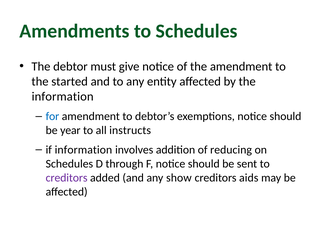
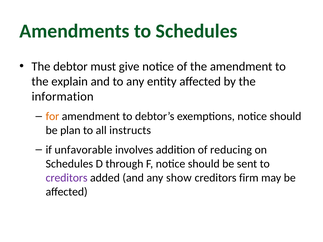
started: started -> explain
for colour: blue -> orange
year: year -> plan
if information: information -> unfavorable
aids: aids -> firm
